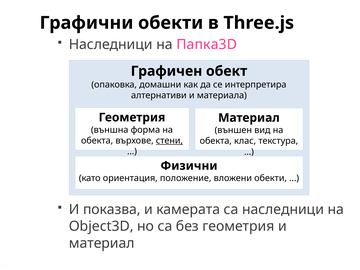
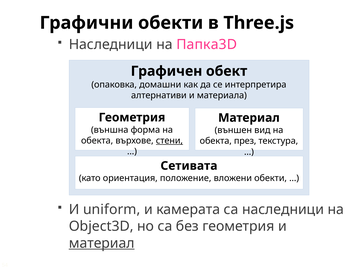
клас: клас -> през
Физични: Физични -> Сетивата
показва: показва -> uniform
материал at (102, 243) underline: none -> present
